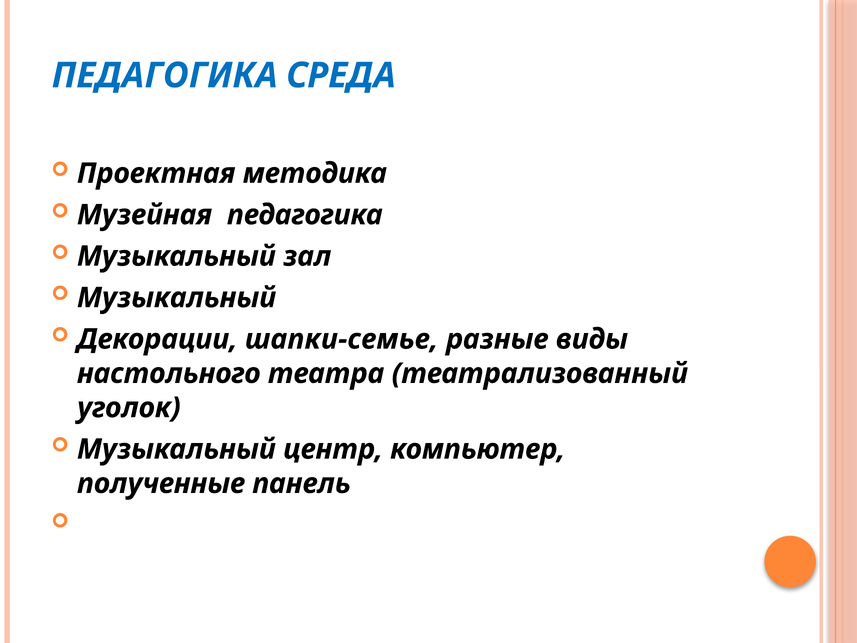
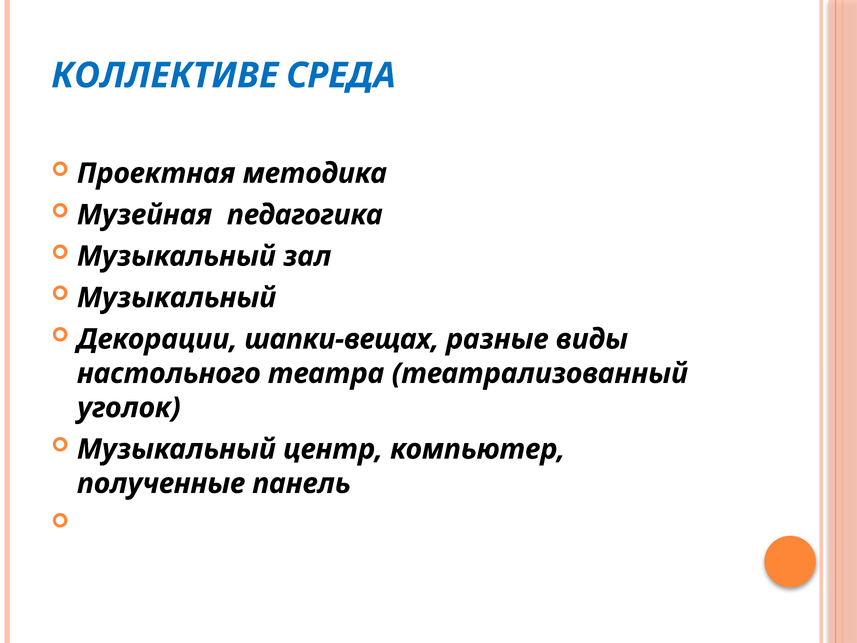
ПЕДАГОГИКА at (165, 75): ПЕДАГОГИКА -> КОЛЛЕКТИВЕ
шапки-семье: шапки-семье -> шапки-вещах
